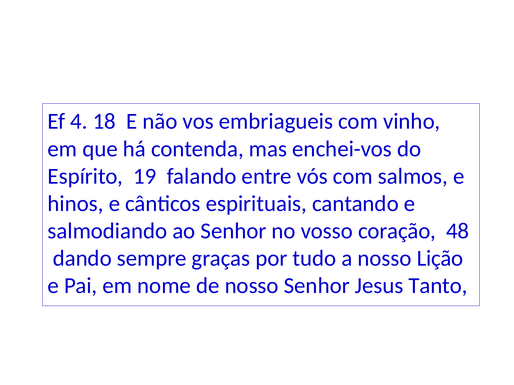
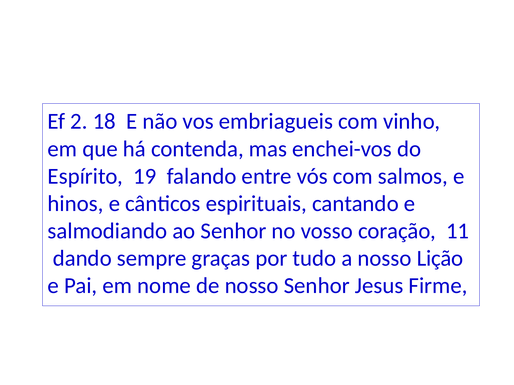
4: 4 -> 2
48: 48 -> 11
Tanto: Tanto -> Firme
